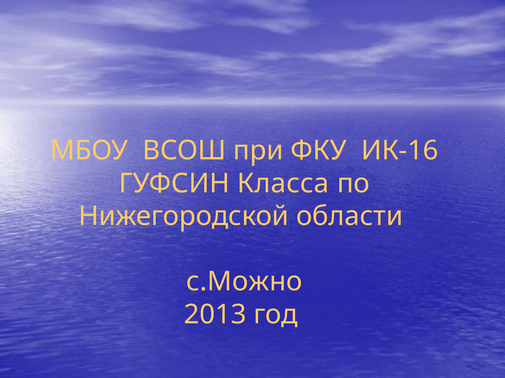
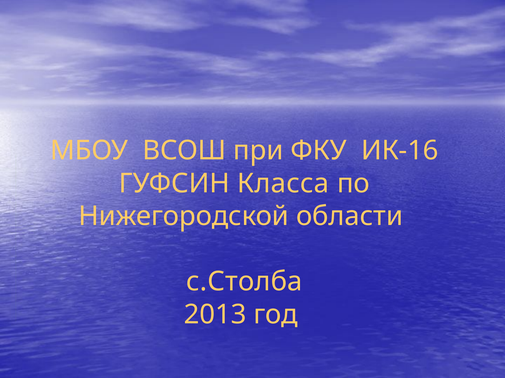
с.Можно: с.Можно -> с.Столба
